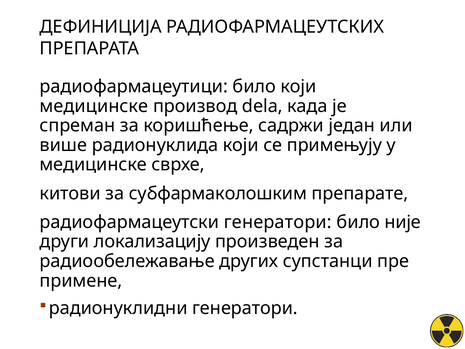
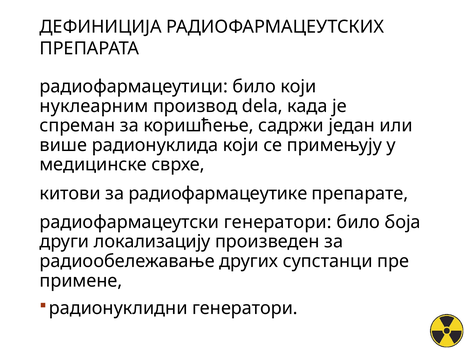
медицинске at (94, 106): медицинске -> нуклеарним
субфармаколошким: субфармаколошким -> радиофармацеутике
није: није -> боја
